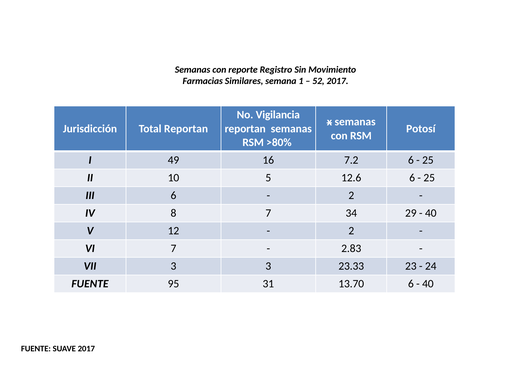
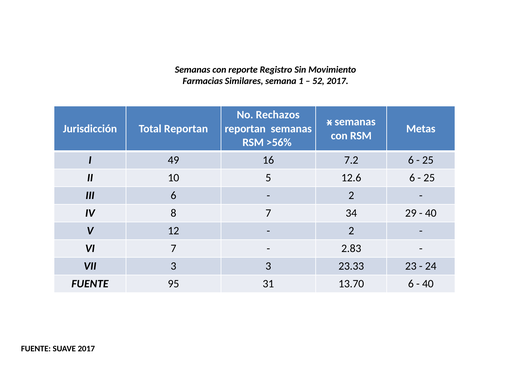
Vigilancia: Vigilancia -> Rechazos
Potosí: Potosí -> Metas
>80%: >80% -> >56%
